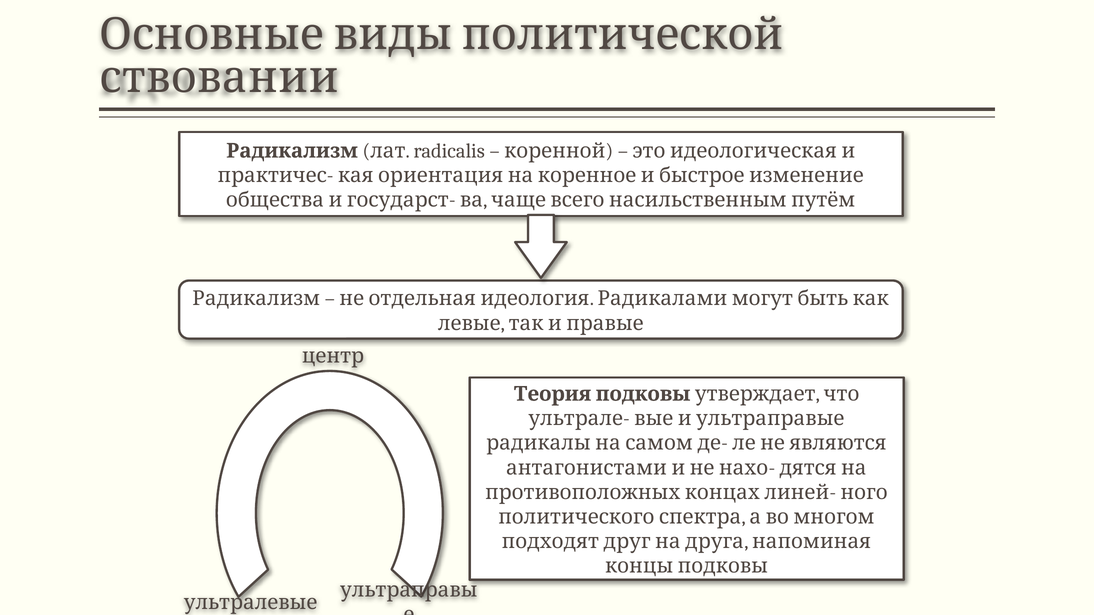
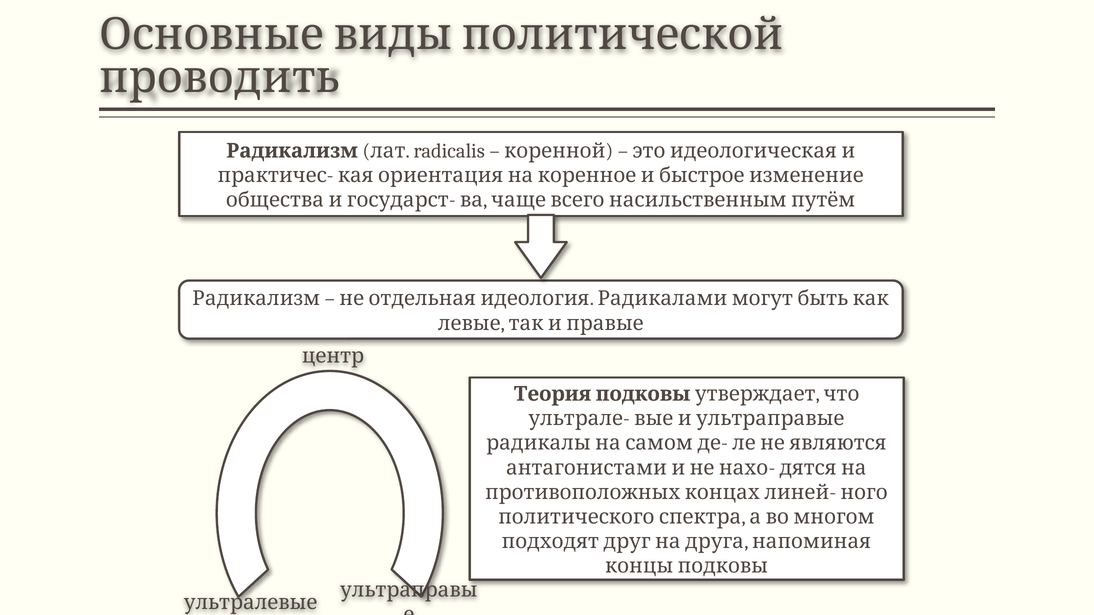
ствовании: ствовании -> проводить
